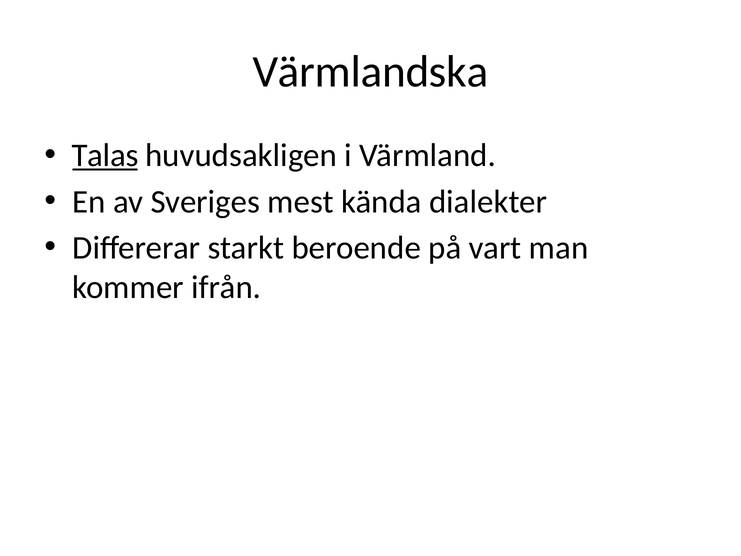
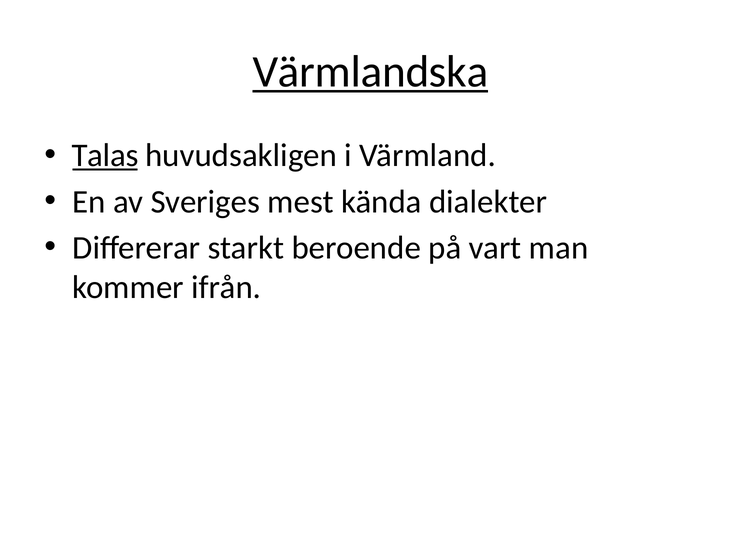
Värmlandska underline: none -> present
